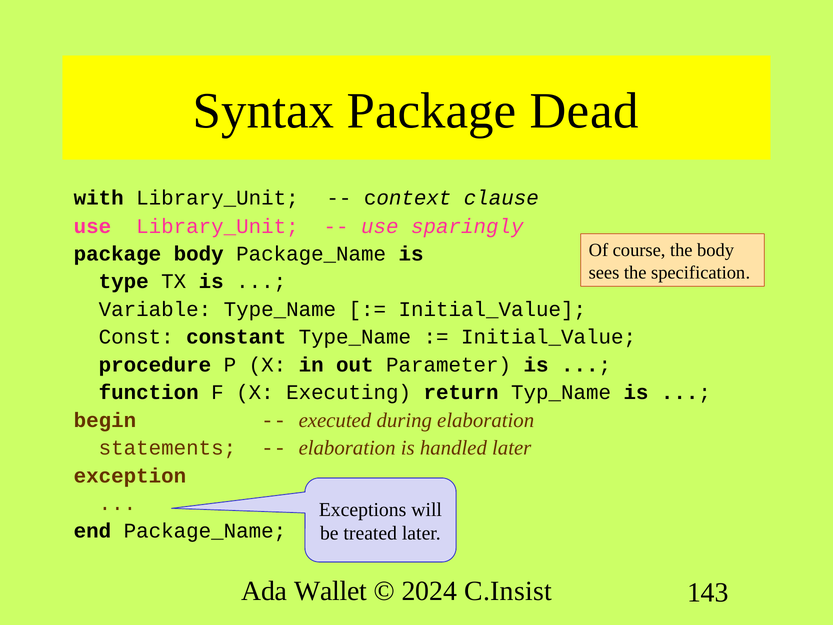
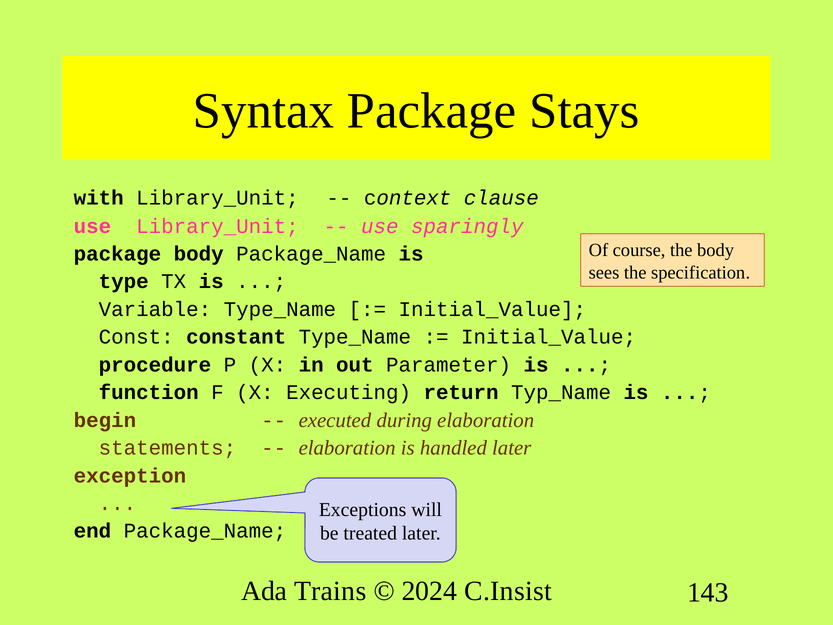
Dead: Dead -> Stays
Wallet: Wallet -> Trains
